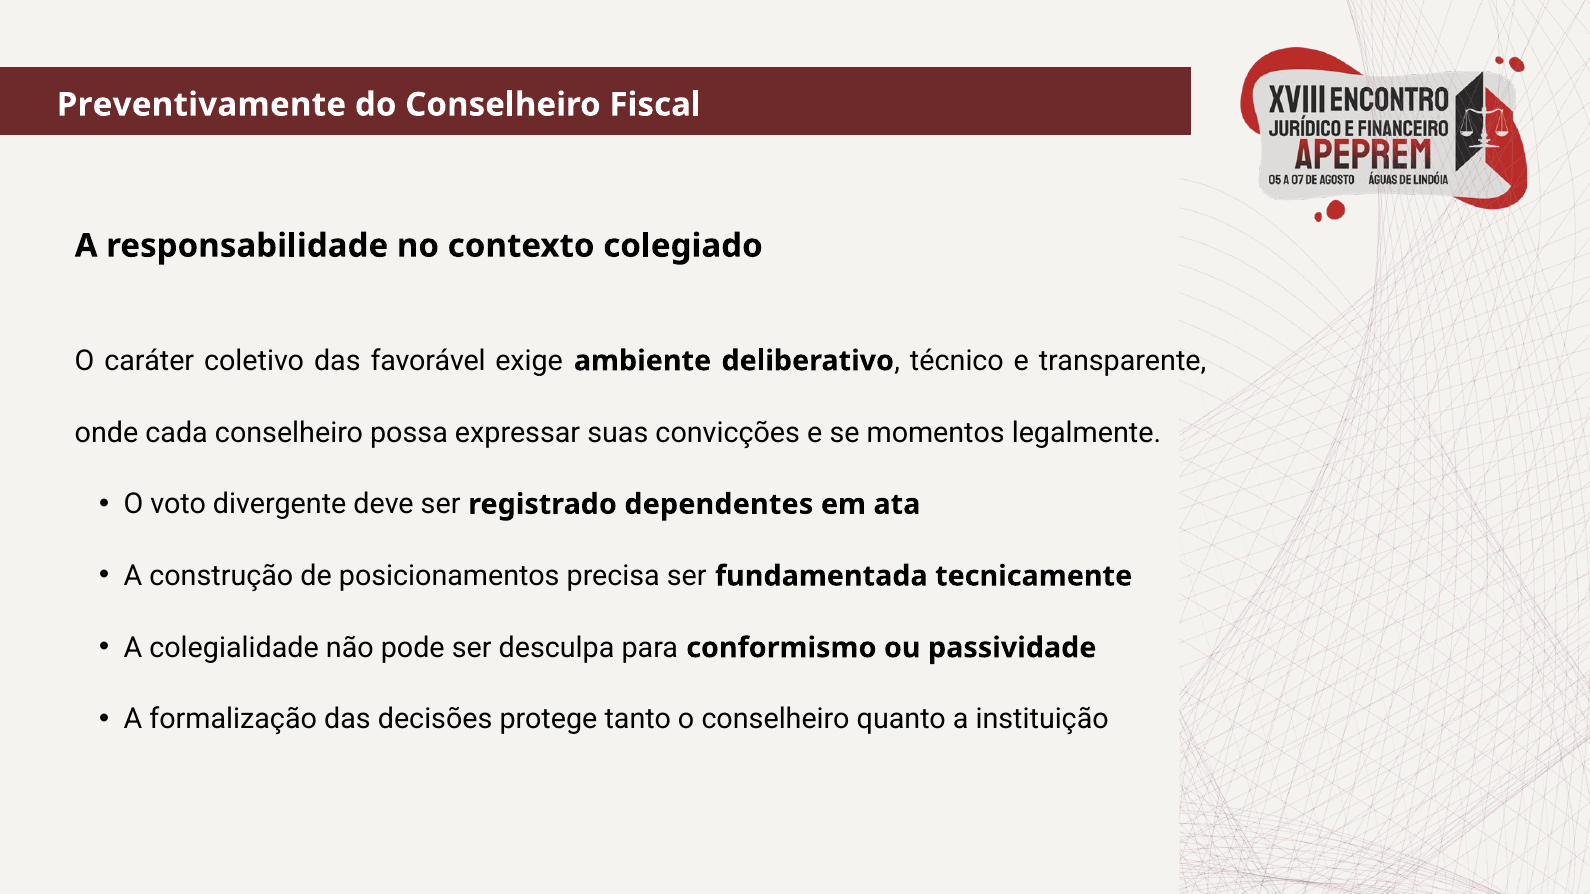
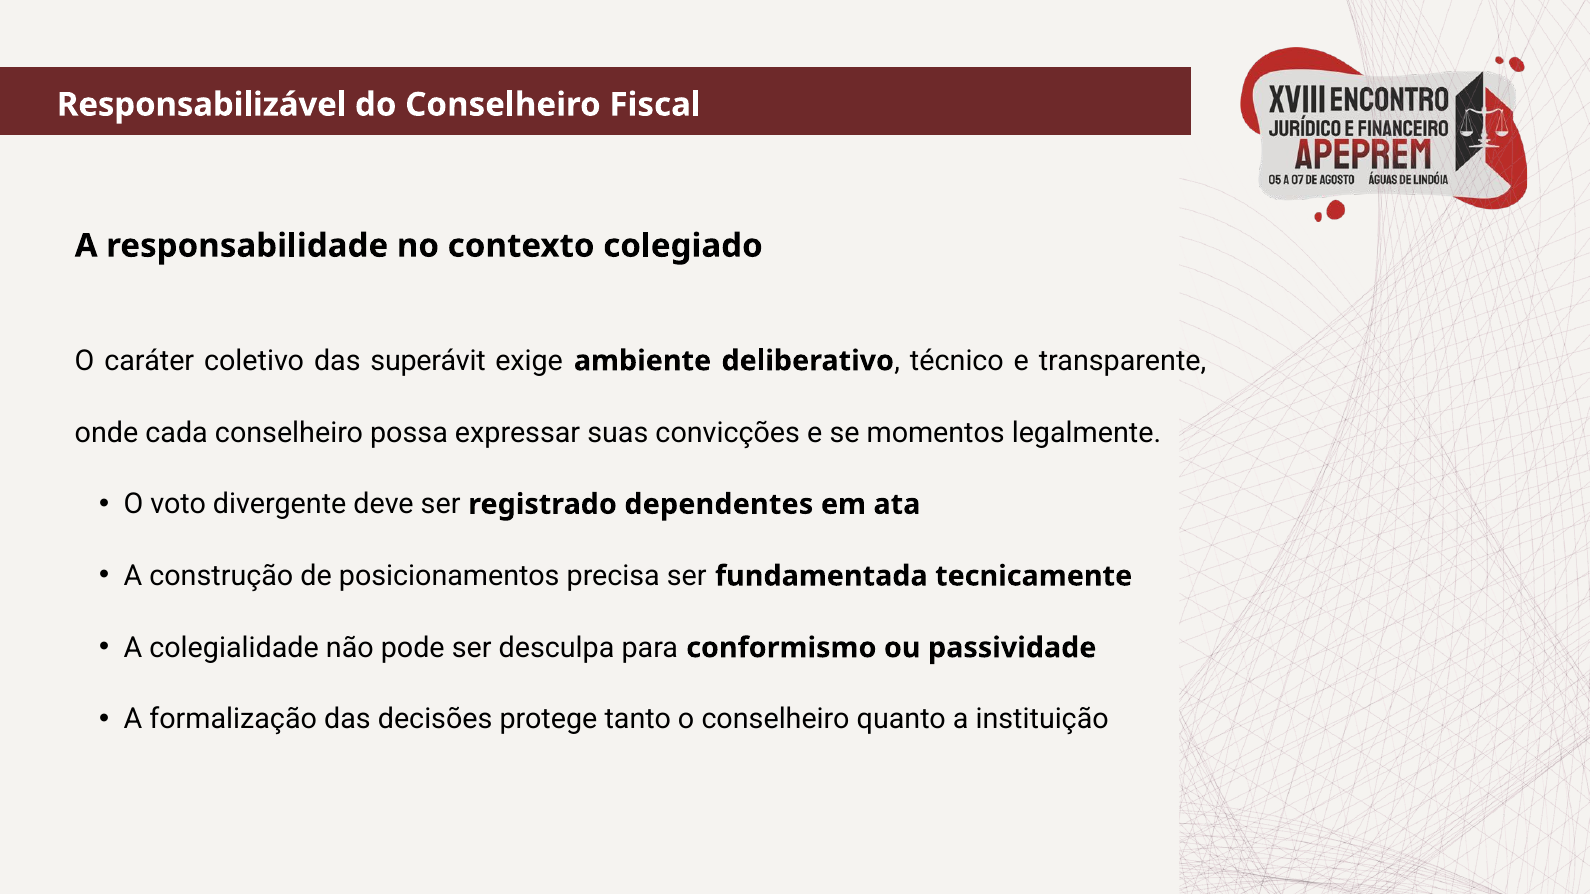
Preventivamente: Preventivamente -> Responsabilizável
favorável: favorável -> superávit
